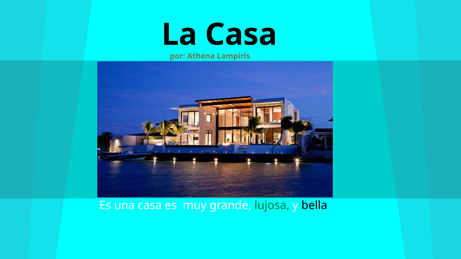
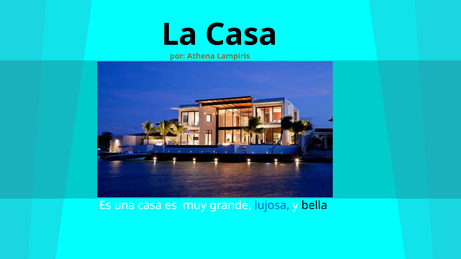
lujosa colour: green -> blue
